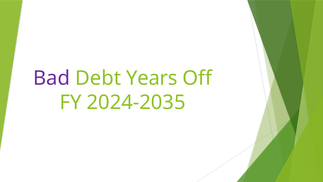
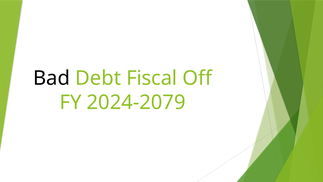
Bad colour: purple -> black
Years: Years -> Fiscal
2024-2035: 2024-2035 -> 2024-2079
